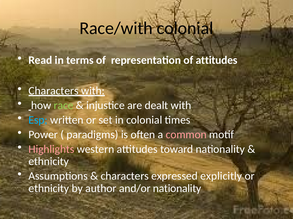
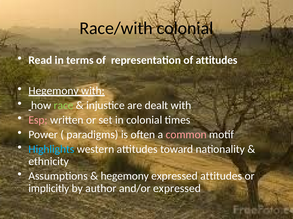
Characters at (54, 91): Characters -> Hegemony
Esp colour: light blue -> pink
Highlights colour: pink -> light blue
characters at (125, 177): characters -> hegemony
expressed explicitly: explicitly -> attitudes
ethnicity at (49, 189): ethnicity -> implicitly
and/or nationality: nationality -> expressed
